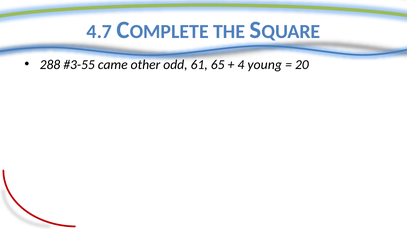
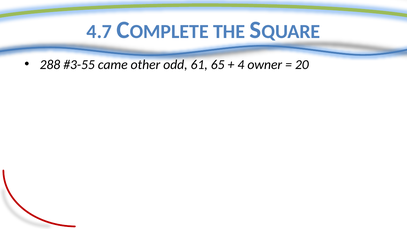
young: young -> owner
